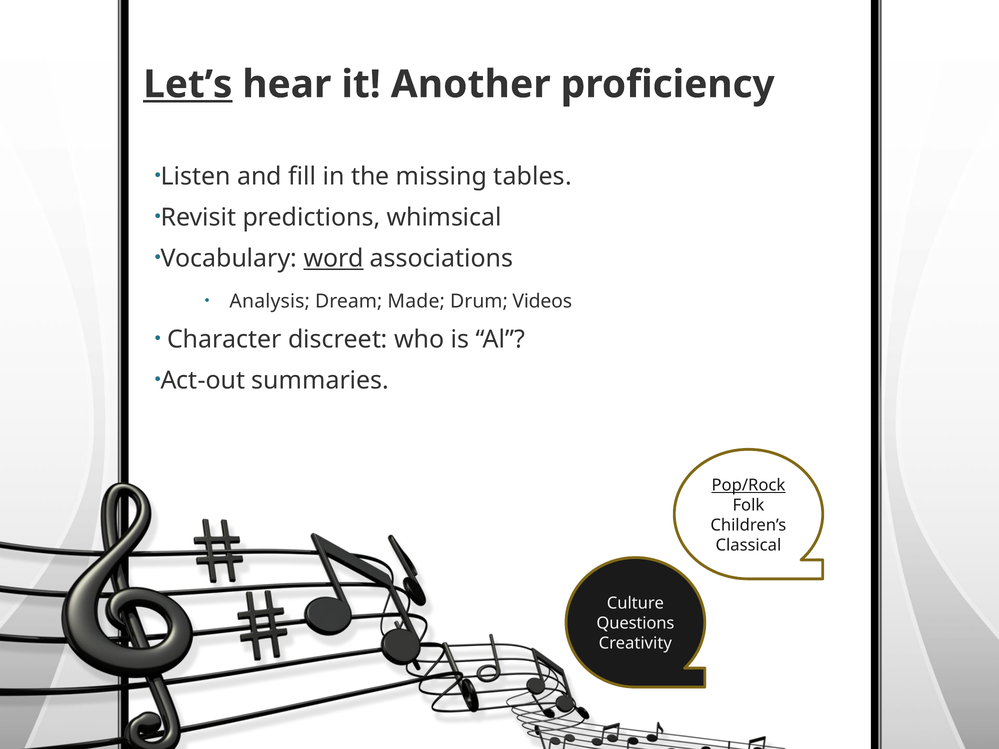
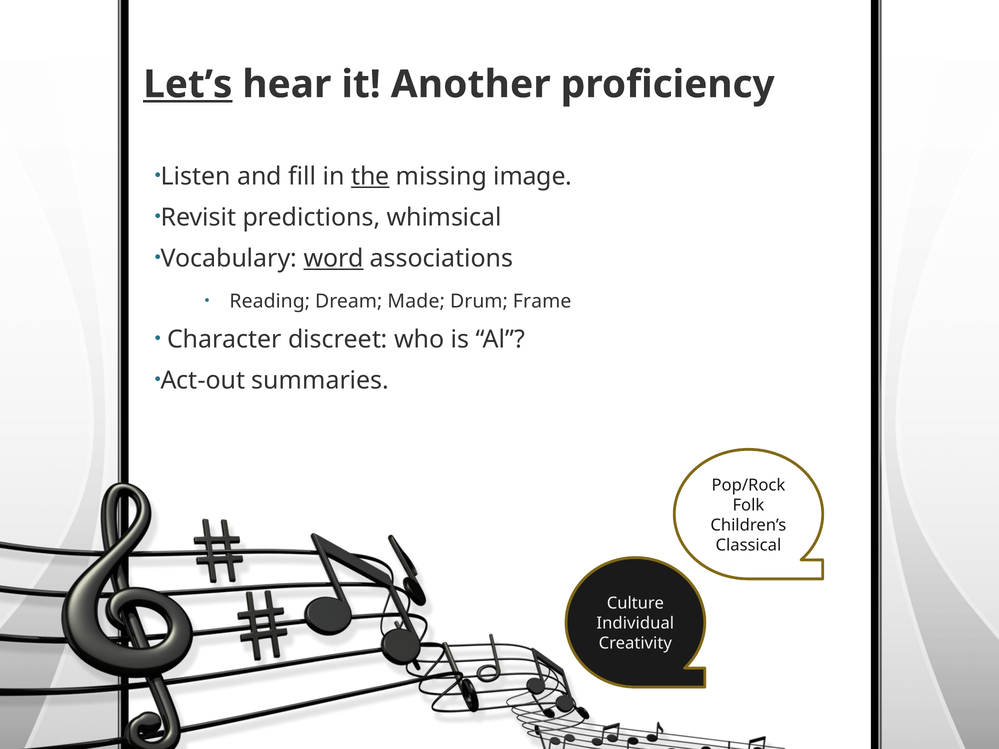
the underline: none -> present
tables: tables -> image
Analysis: Analysis -> Reading
Videos: Videos -> Frame
Pop/Rock underline: present -> none
Questions: Questions -> Individual
